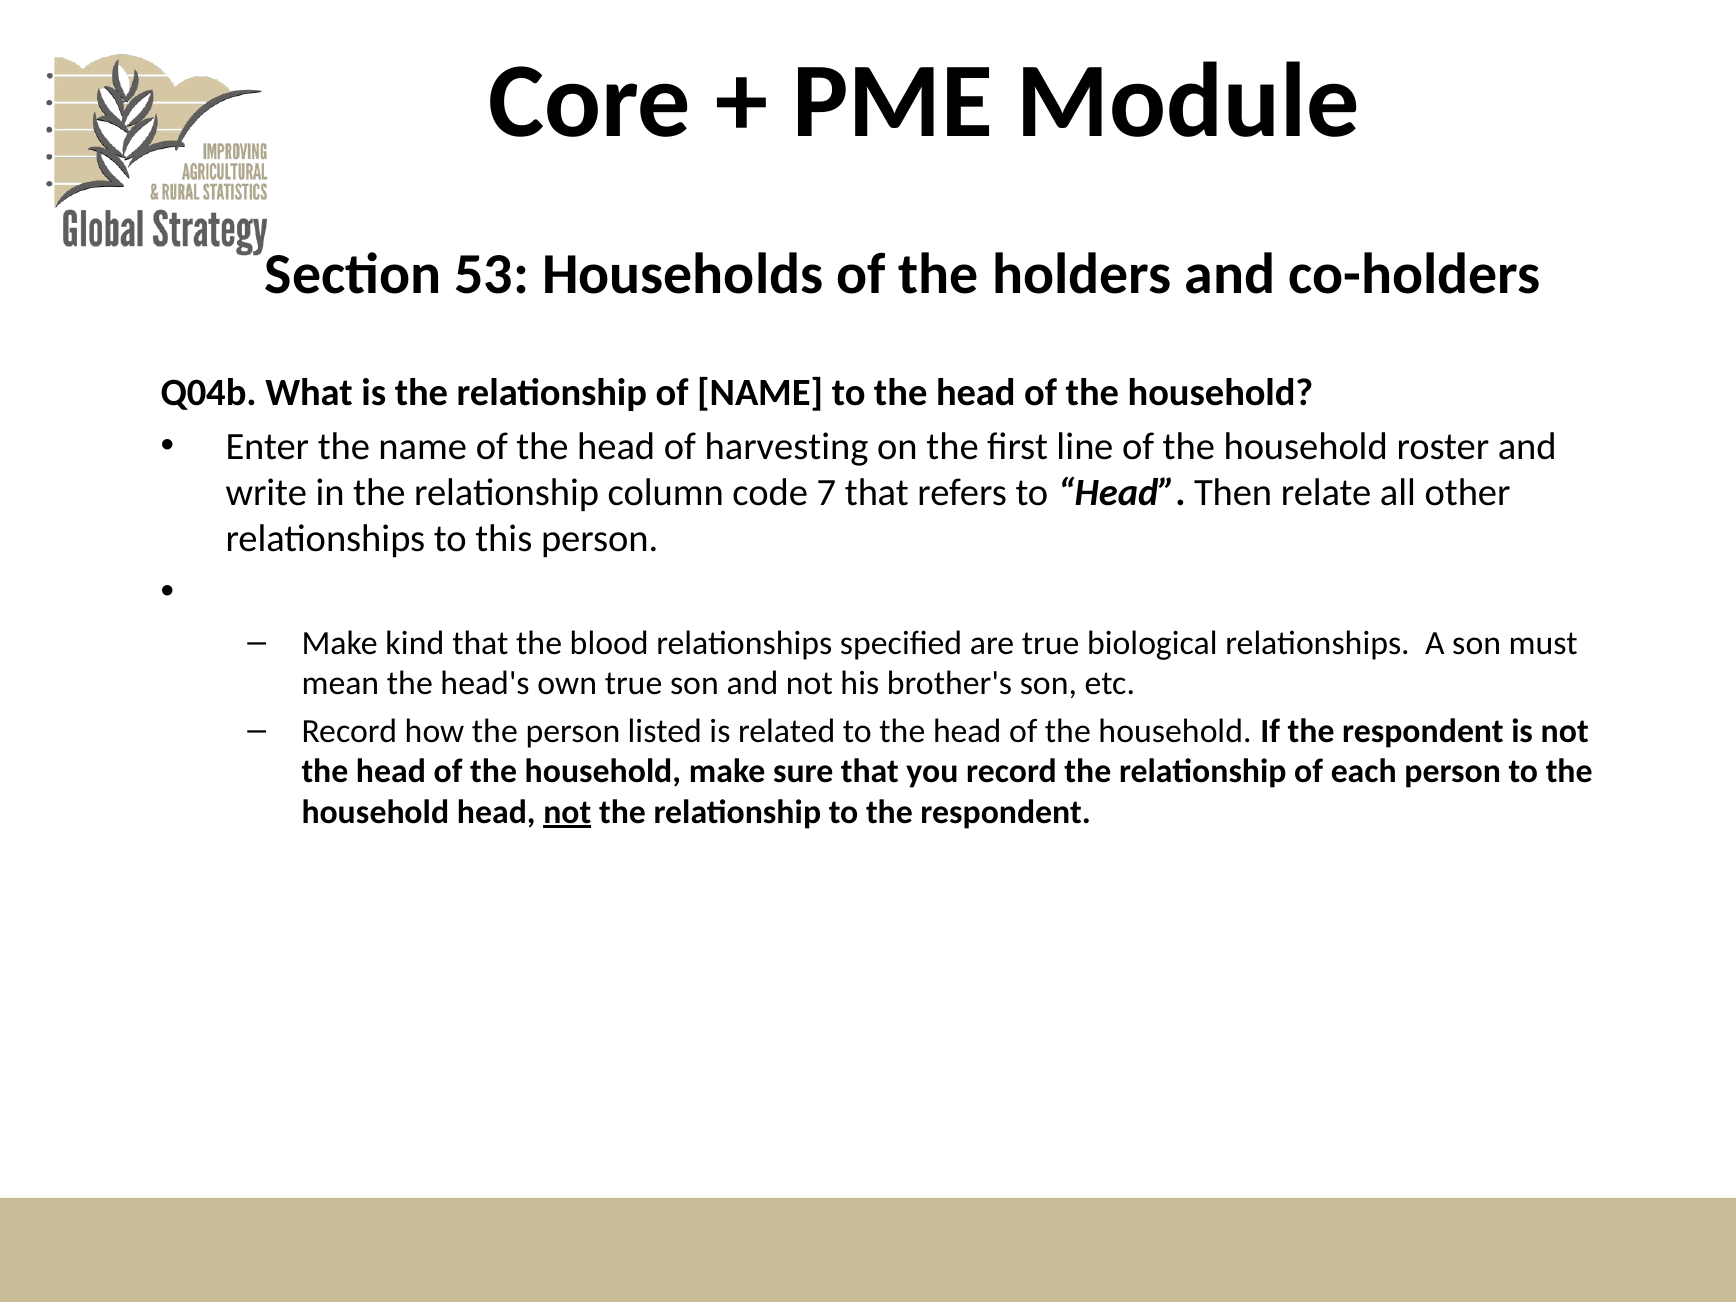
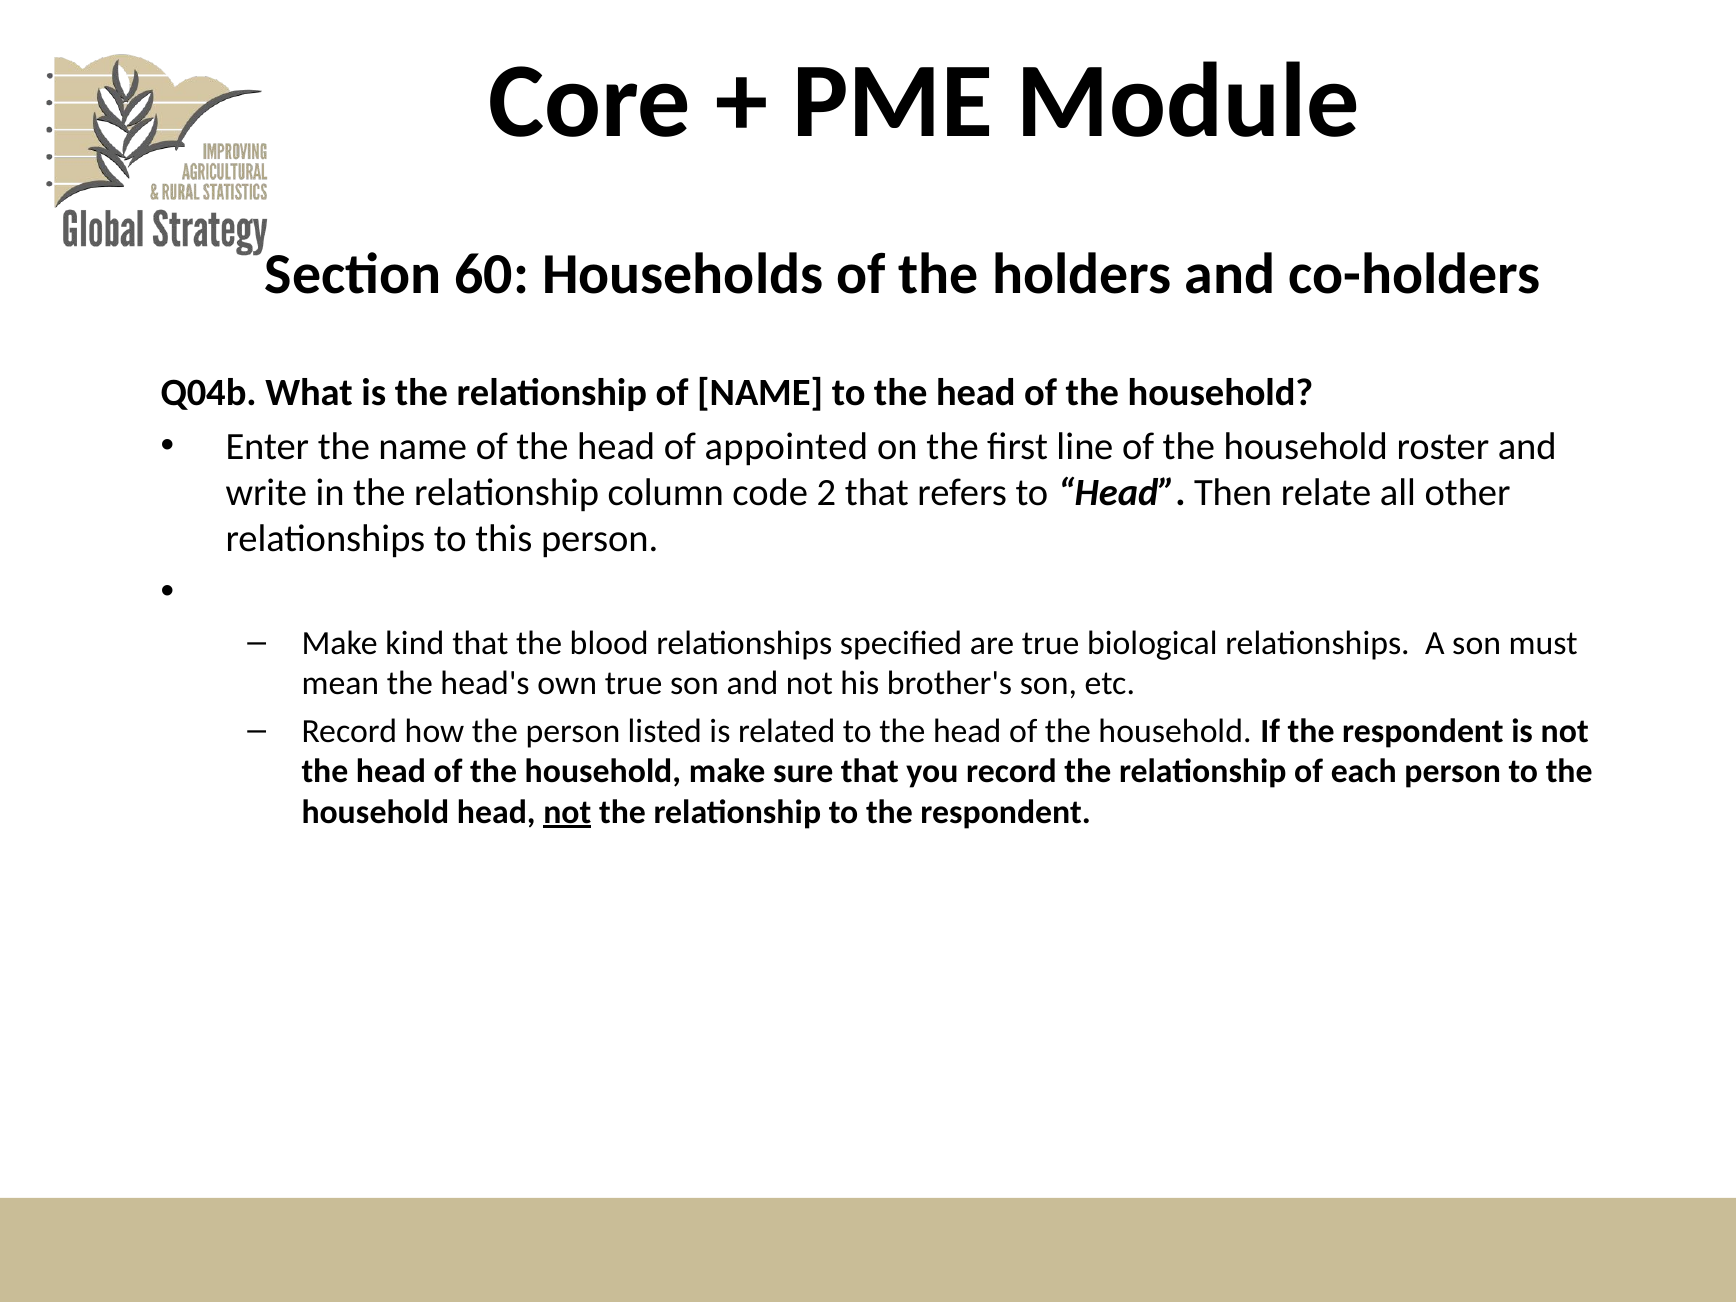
53: 53 -> 60
harvesting: harvesting -> appointed
7: 7 -> 2
